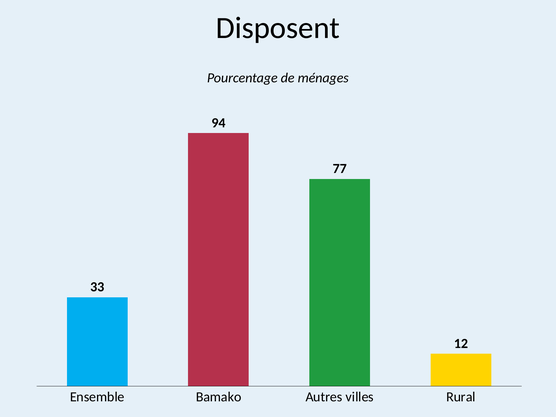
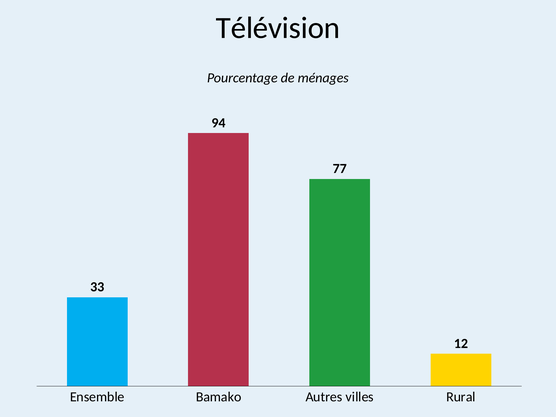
Disposent: Disposent -> Télévision
